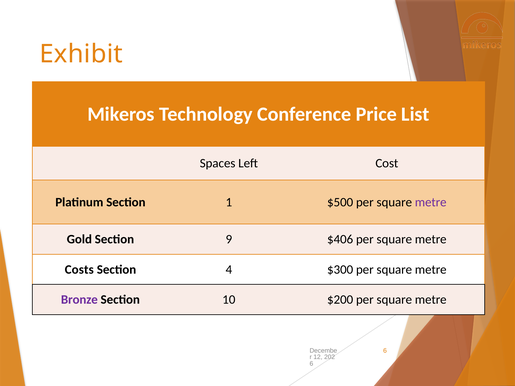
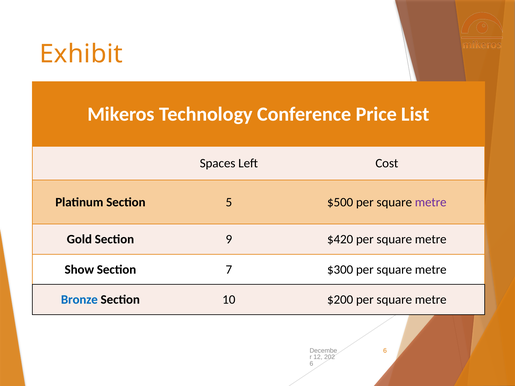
1: 1 -> 5
$406: $406 -> $420
Costs: Costs -> Show
4: 4 -> 7
Bronze colour: purple -> blue
